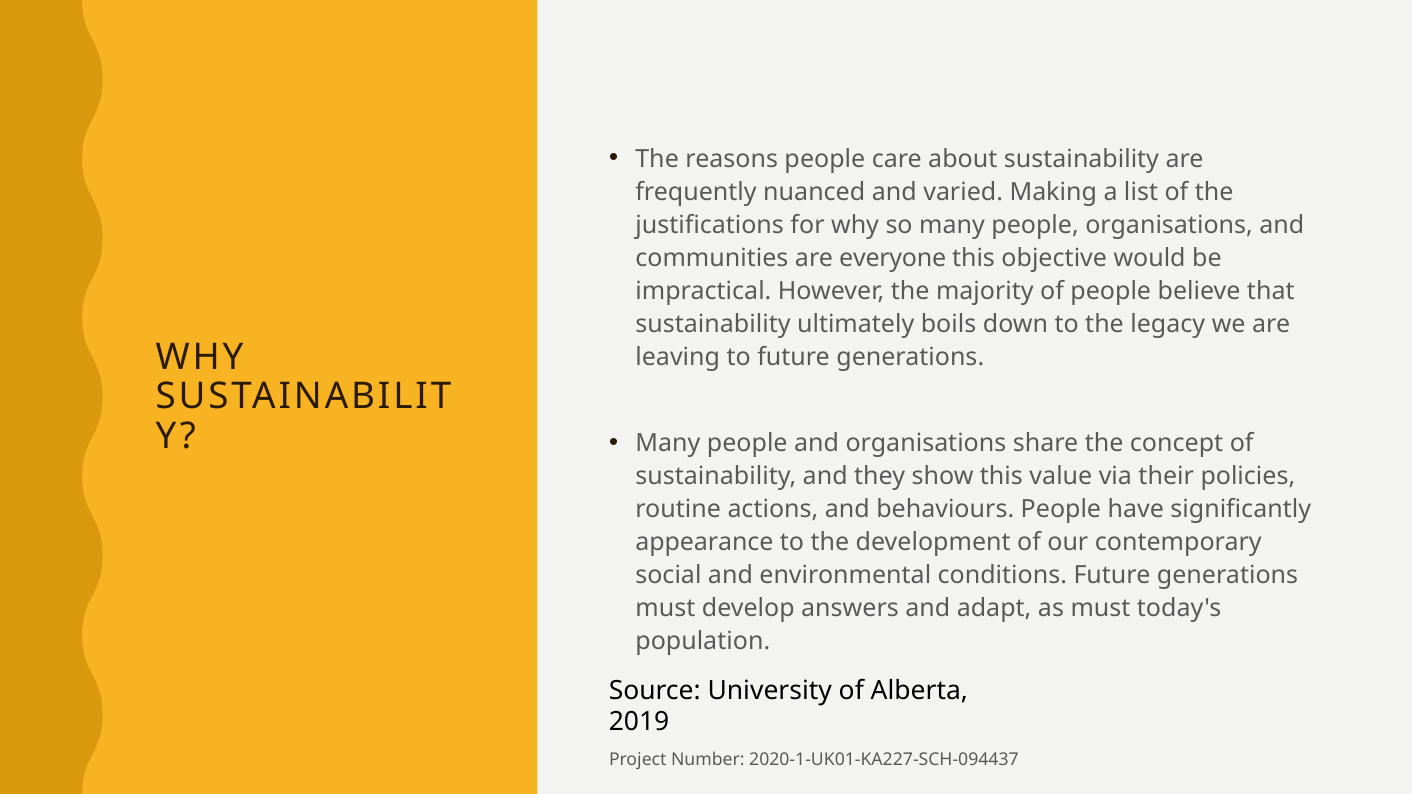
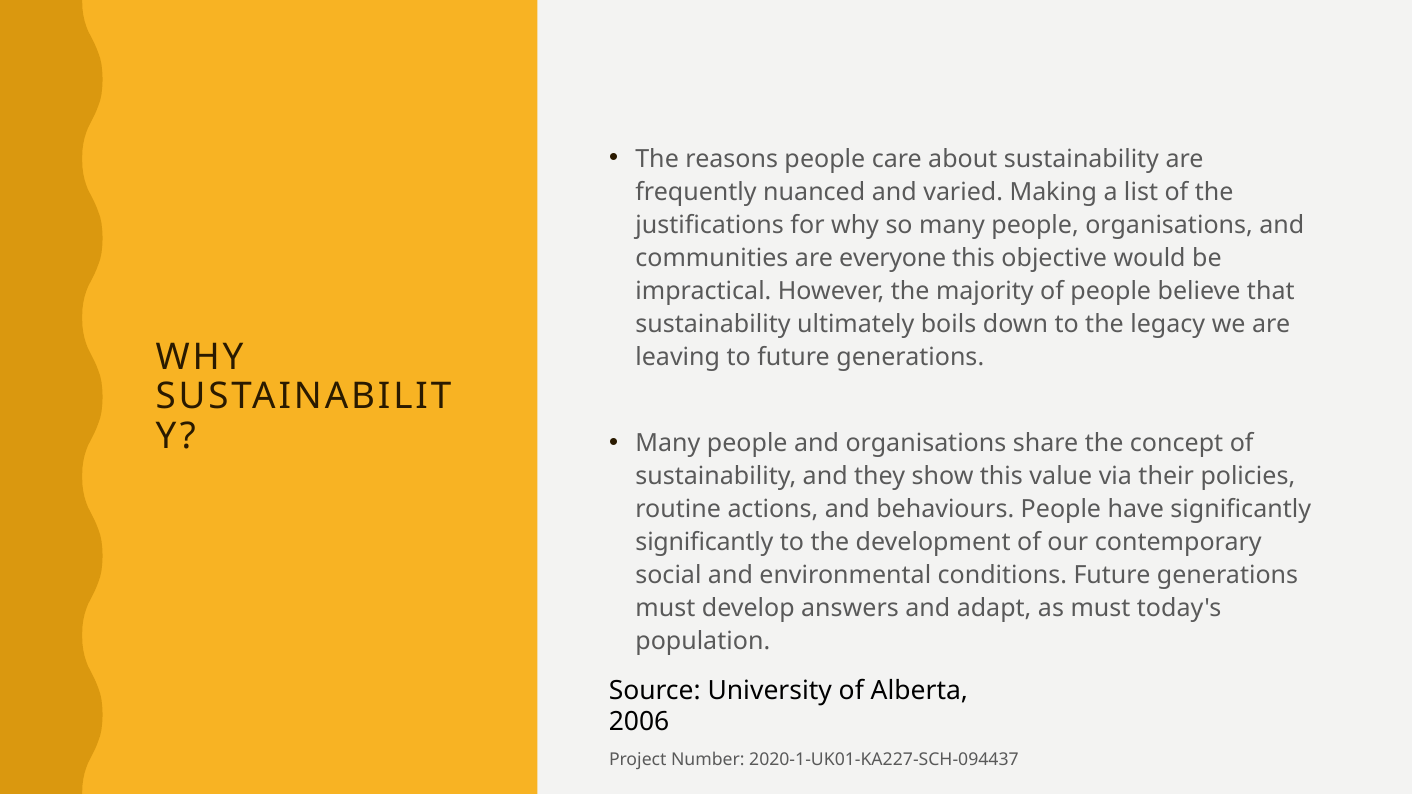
appearance at (704, 543): appearance -> significantly
2019: 2019 -> 2006
